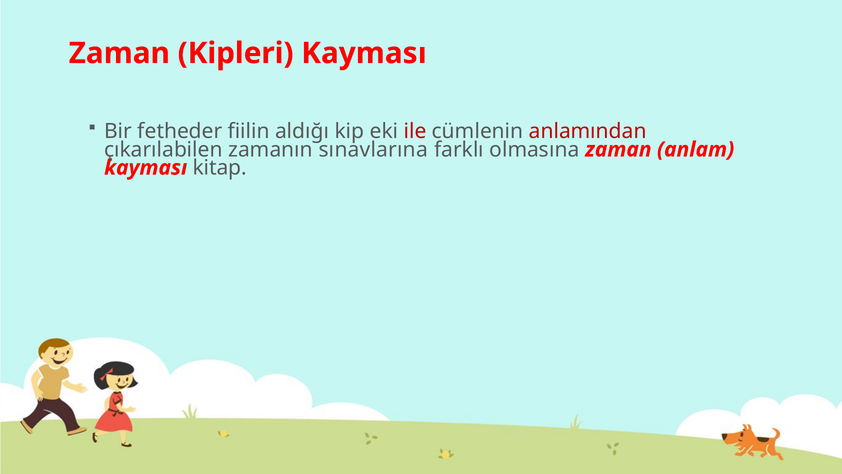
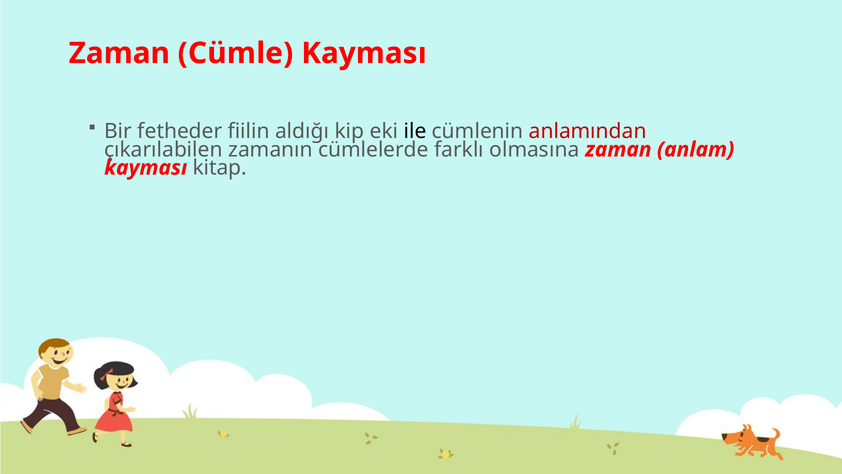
Kipleri: Kipleri -> Cümle
ile colour: red -> black
sınavlarına: sınavlarına -> cümlelerde
